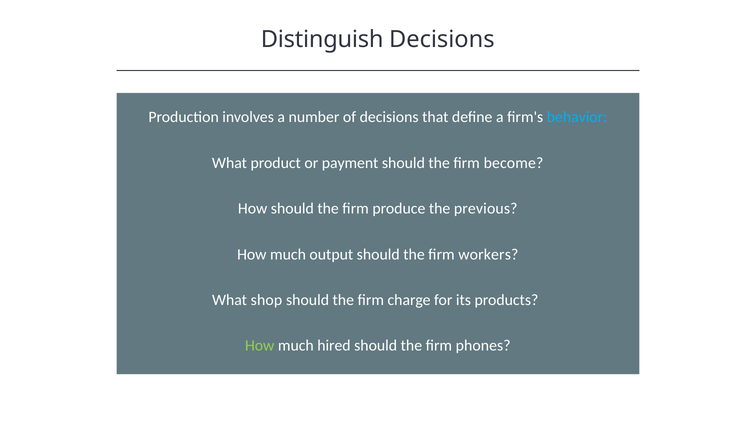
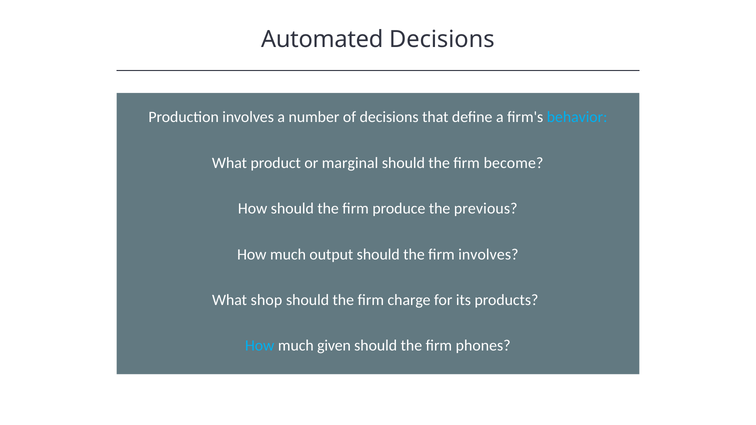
Distinguish: Distinguish -> Automated
payment: payment -> marginal
firm workers: workers -> involves
How at (260, 346) colour: light green -> light blue
hired: hired -> given
